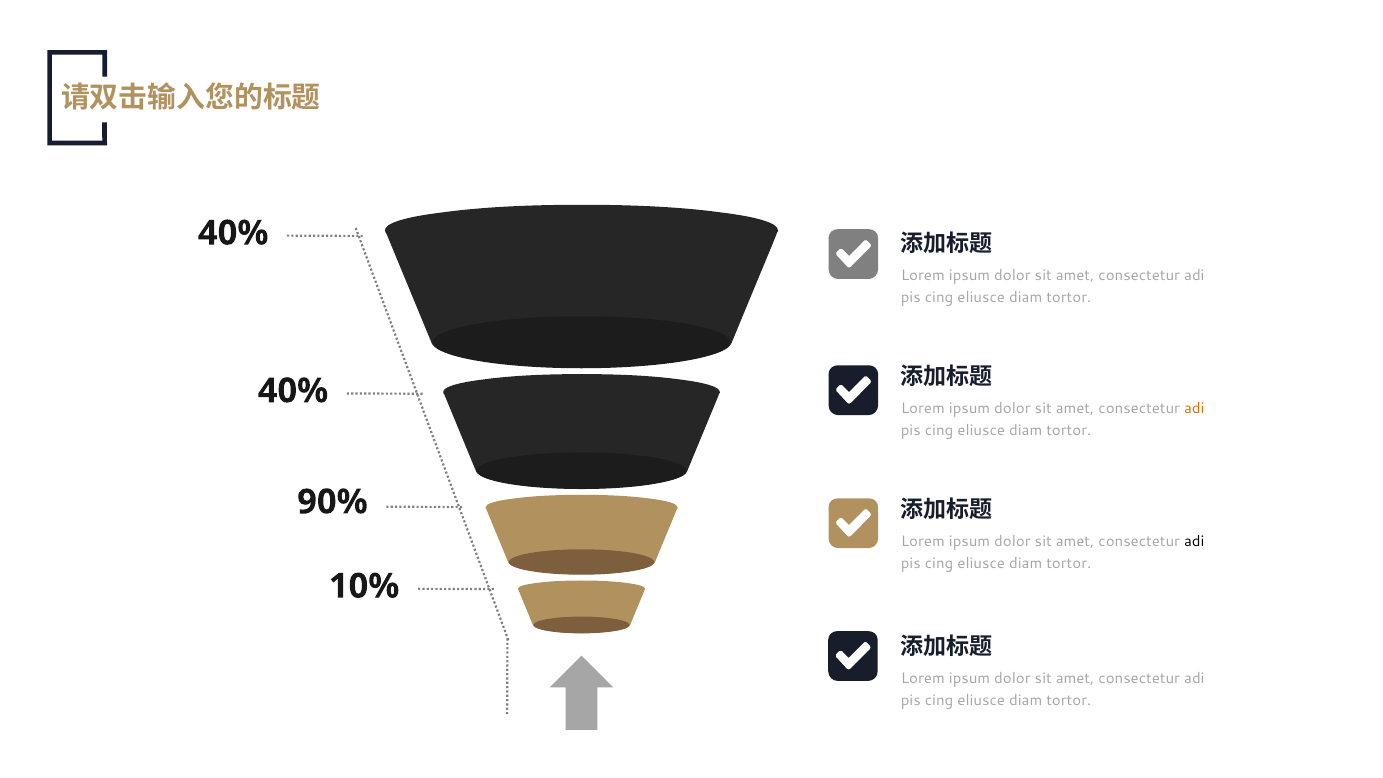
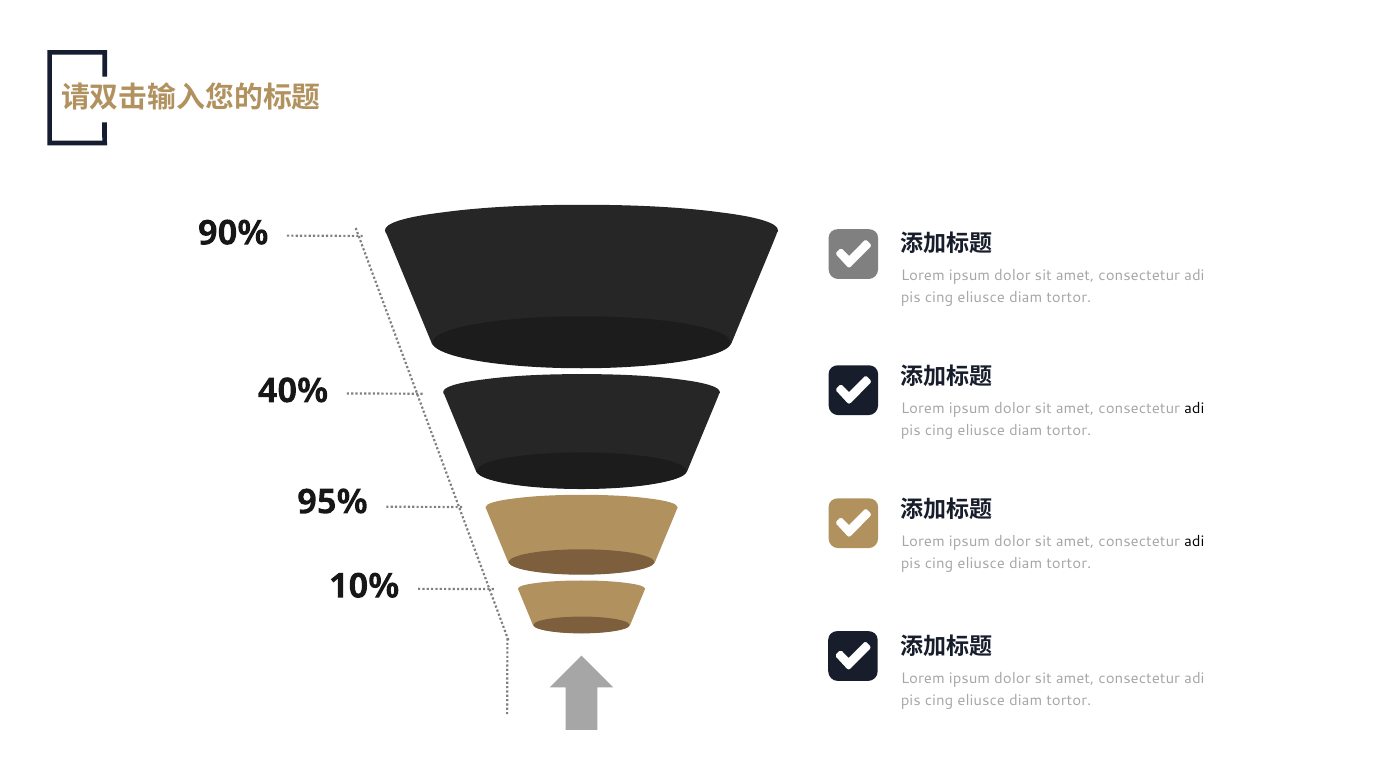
40% at (233, 233): 40% -> 90%
adi at (1194, 409) colour: orange -> black
90%: 90% -> 95%
